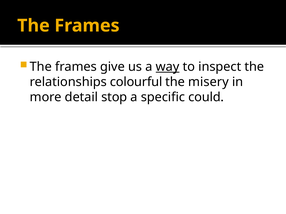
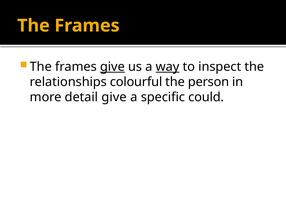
give at (112, 67) underline: none -> present
misery: misery -> person
detail stop: stop -> give
